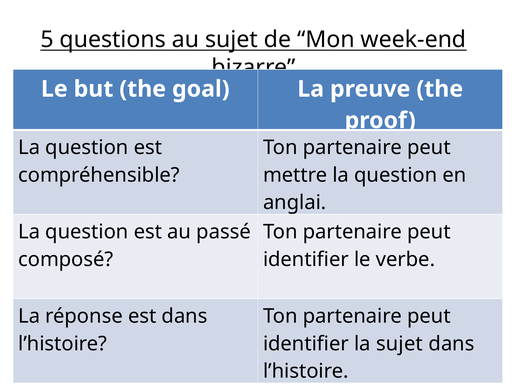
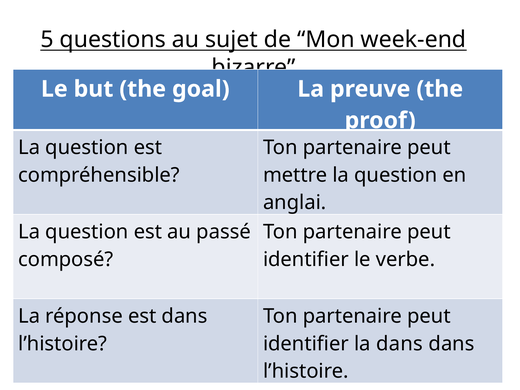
la sujet: sujet -> dans
